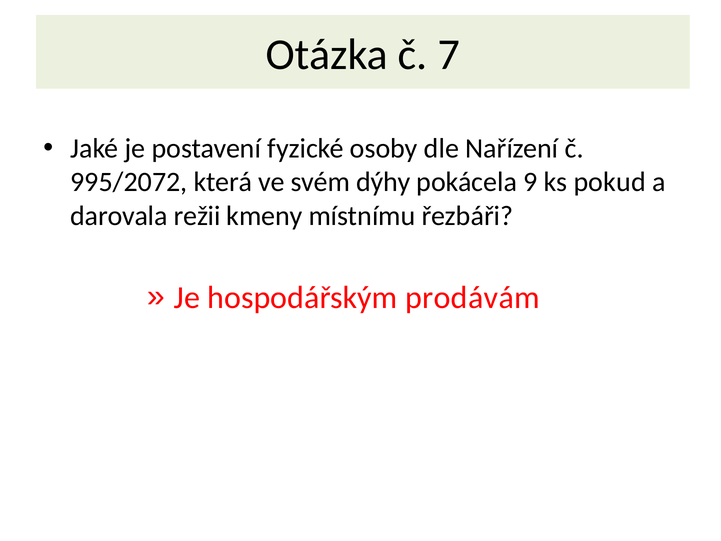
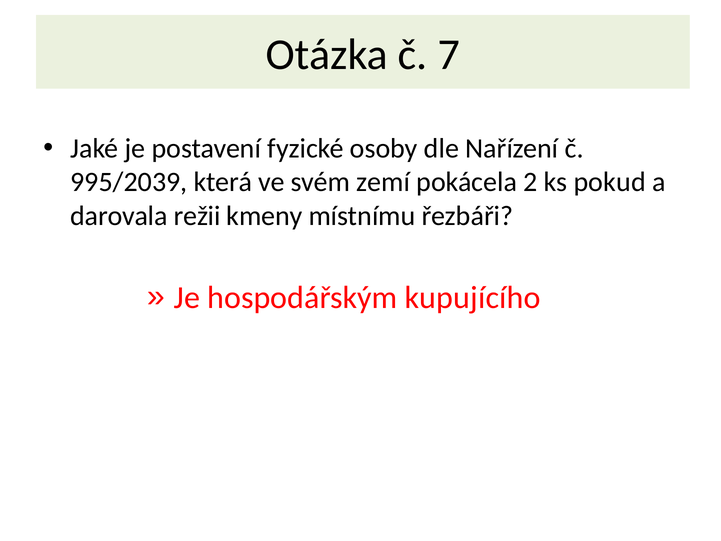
995/2072: 995/2072 -> 995/2039
dýhy: dýhy -> zemí
9: 9 -> 2
prodávám: prodávám -> kupujícího
